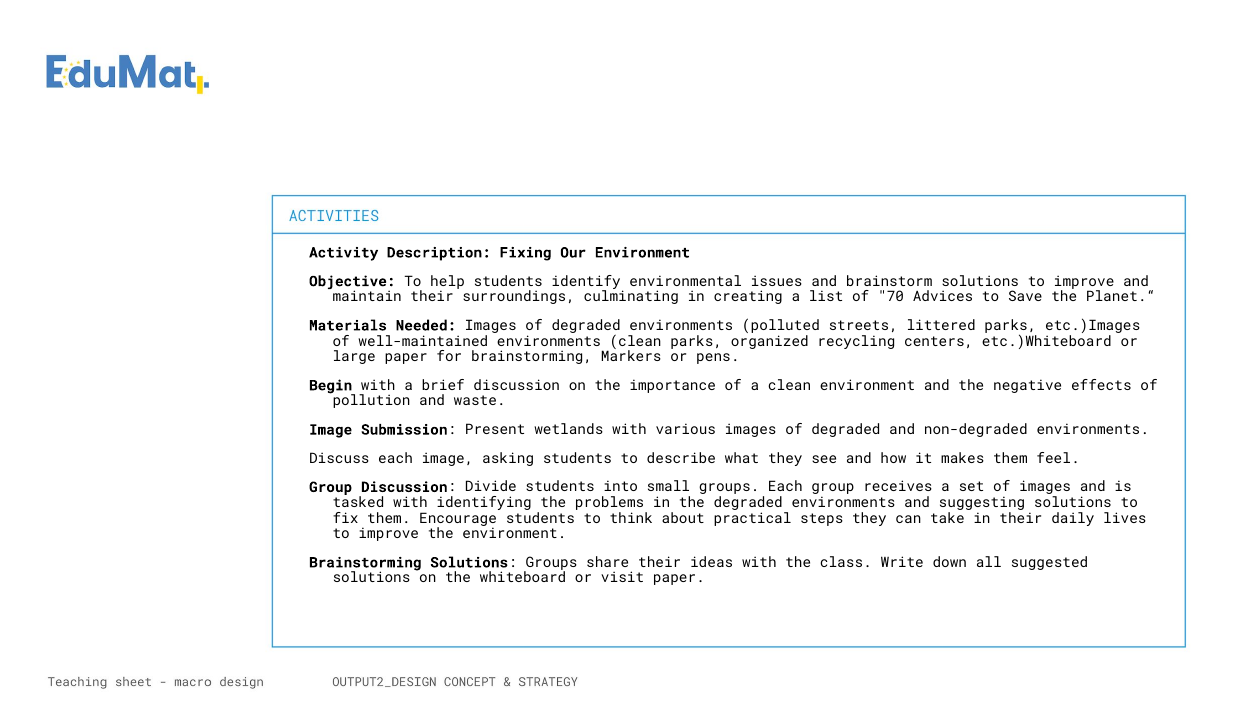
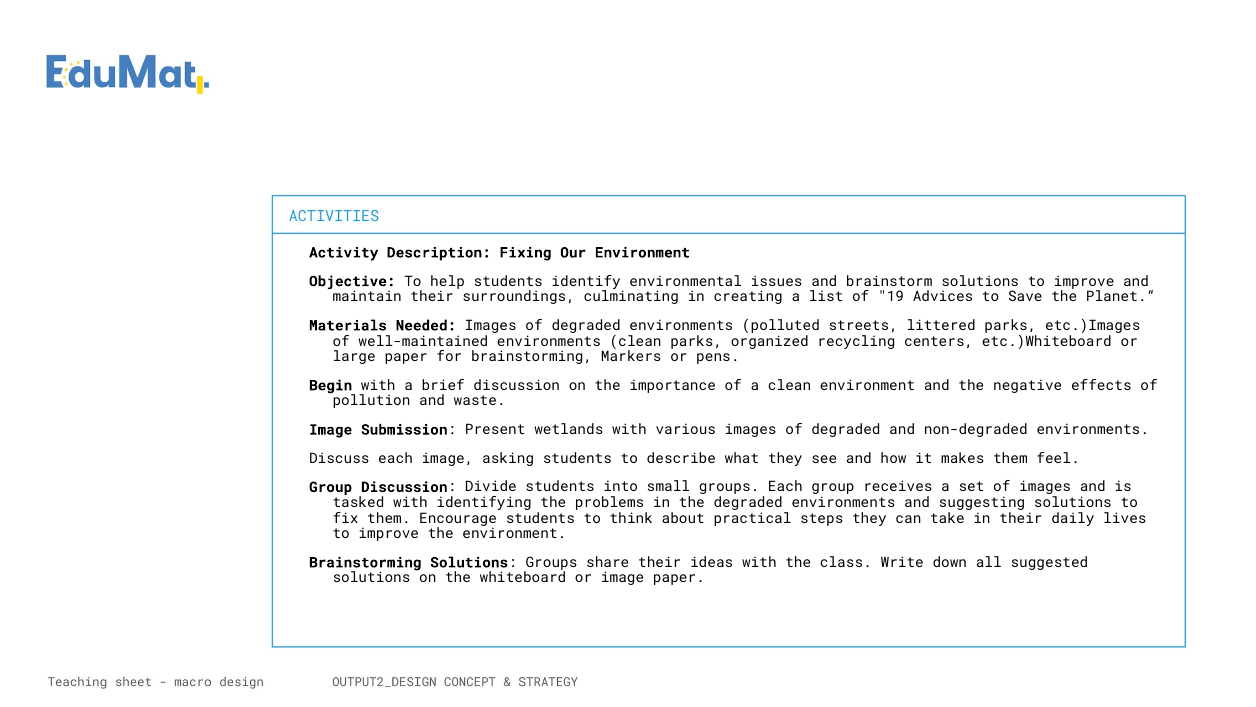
70: 70 -> 19
or visit: visit -> image
